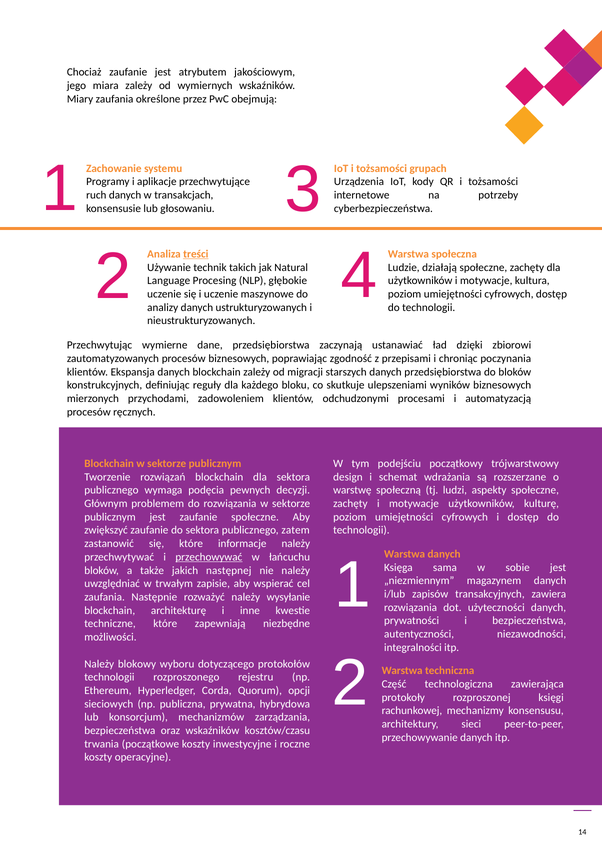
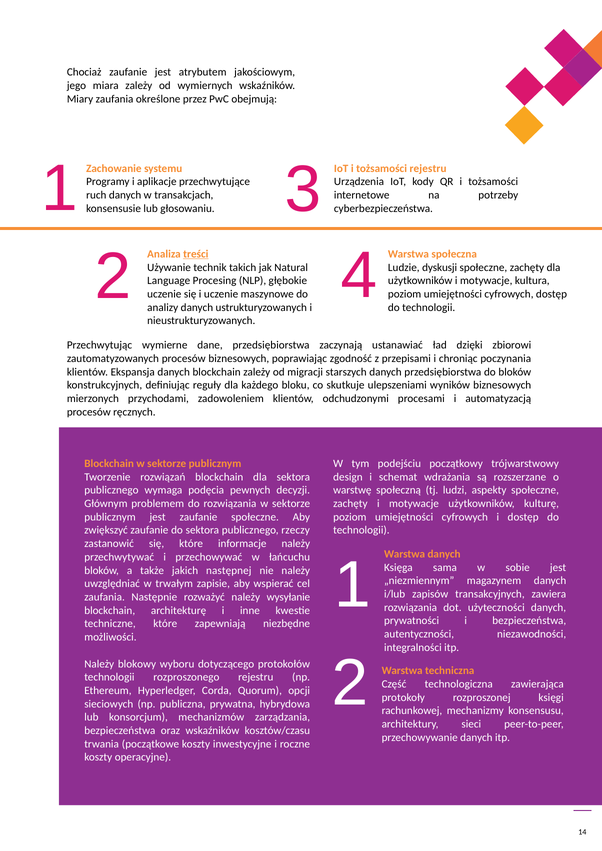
tożsamości grupach: grupach -> rejestru
działają: działają -> dyskusji
zatem: zatem -> rzeczy
przechowywać underline: present -> none
